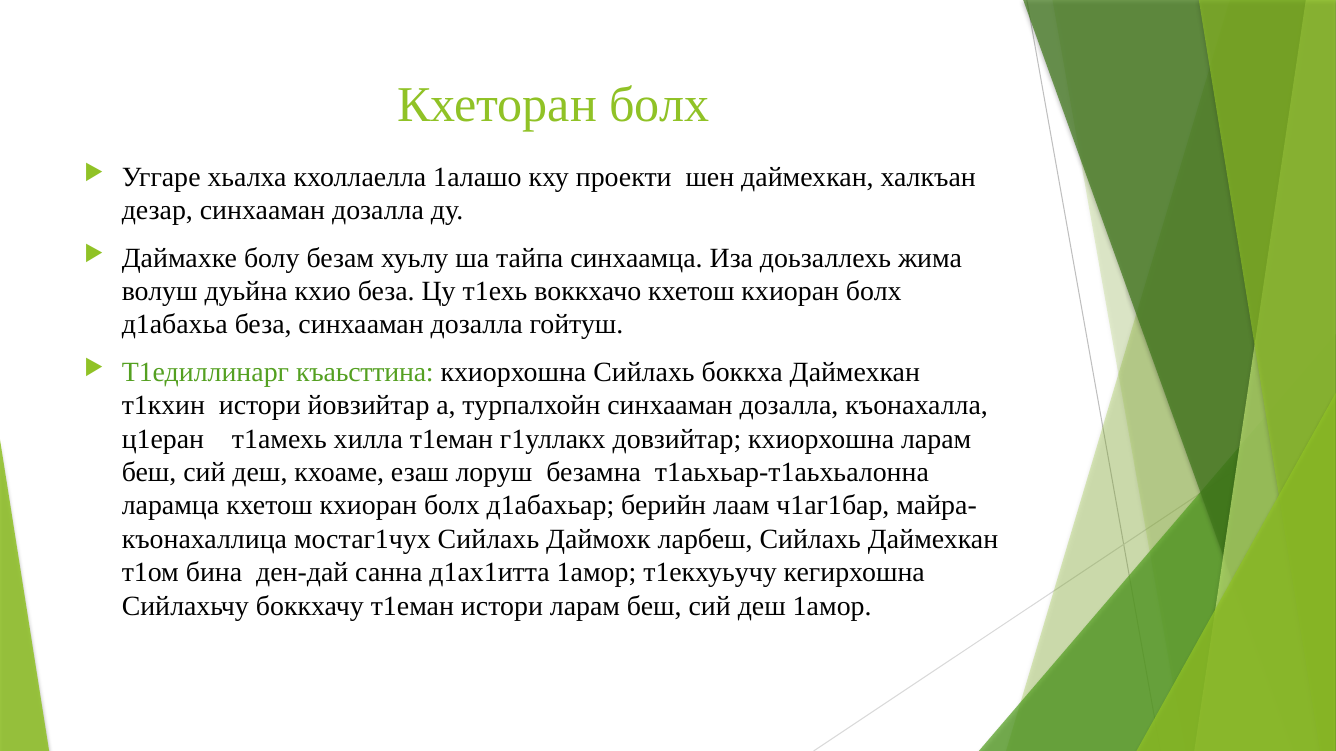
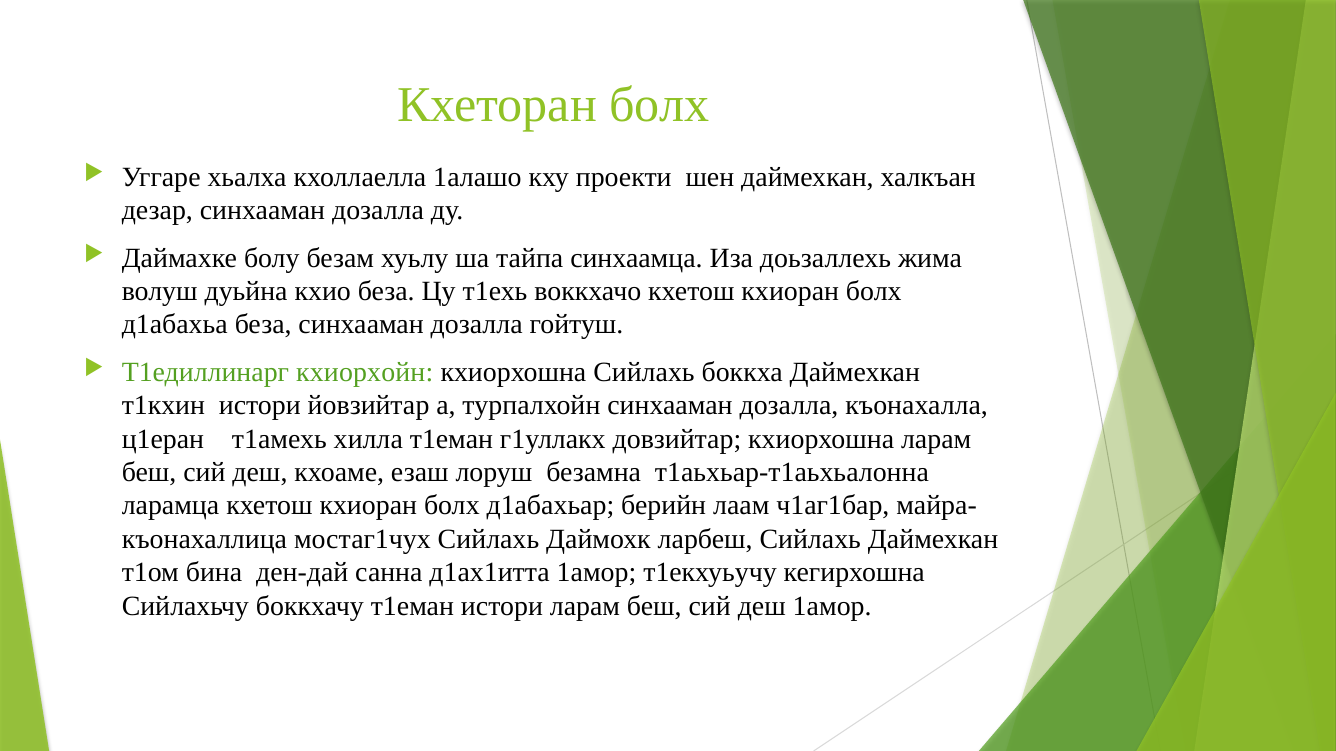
къаьсттина: къаьсттина -> кхиорхойн
